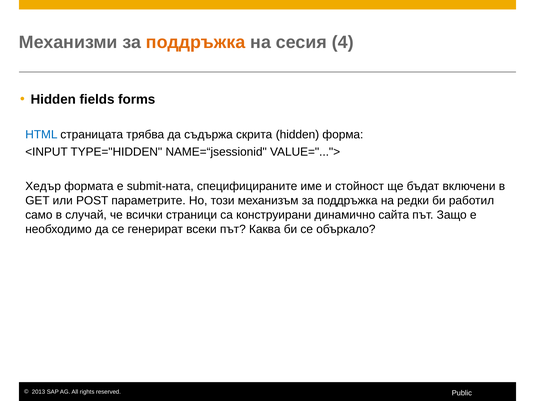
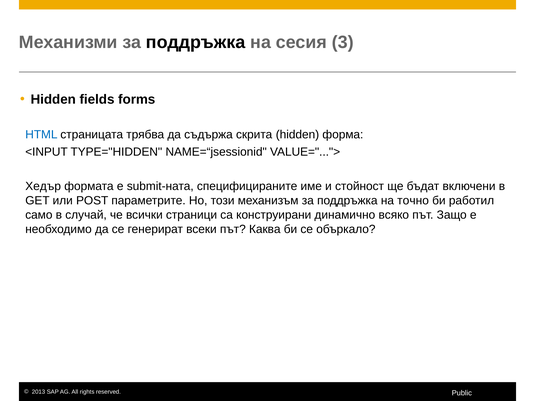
поддръжка at (196, 42) colour: orange -> black
4: 4 -> 3
редки: редки -> точно
сайта: сайта -> всяко
